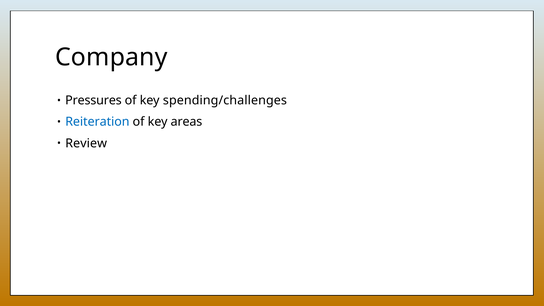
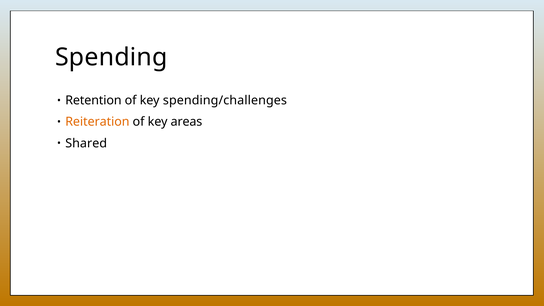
Company: Company -> Spending
Pressures: Pressures -> Retention
Reiteration colour: blue -> orange
Review: Review -> Shared
